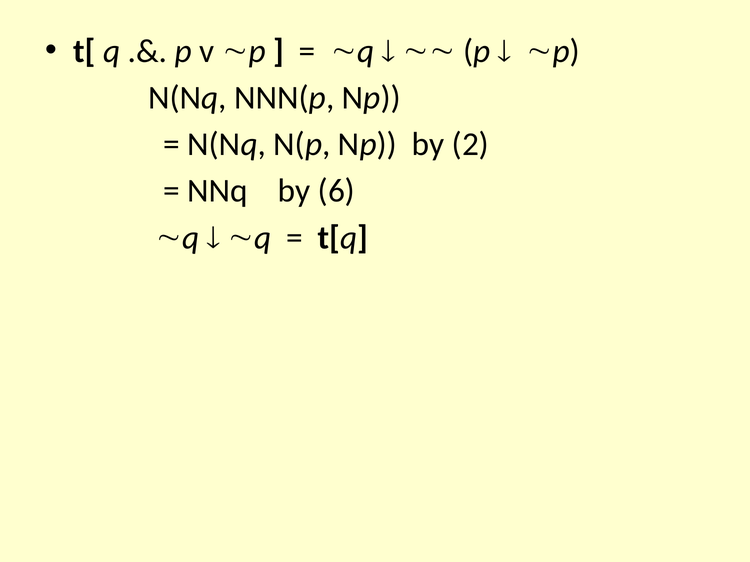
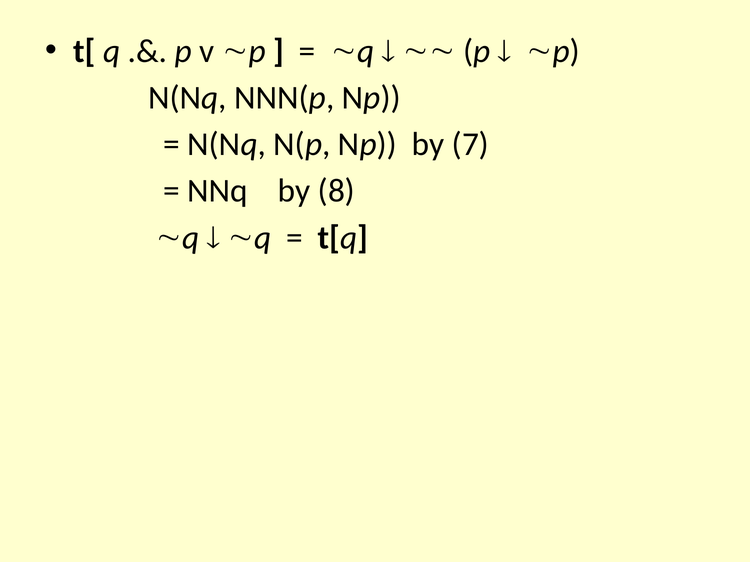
2: 2 -> 7
6: 6 -> 8
